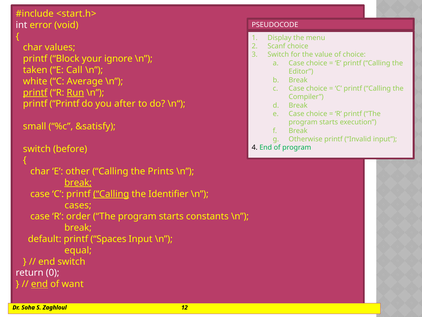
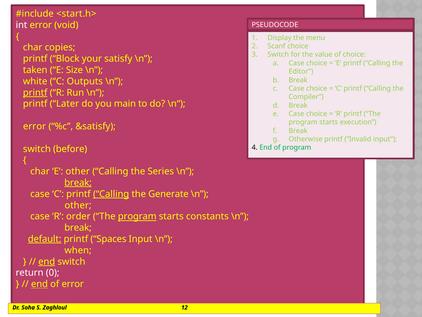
values: values -> copies
ignore: ignore -> satisfy
Call: Call -> Size
Average: Average -> Outputs
Run underline: present -> none
printf Printf: Printf -> Later
after: after -> main
small at (35, 126): small -> error
Prints: Prints -> Series
Identifier: Identifier -> Generate
cases at (78, 205): cases -> other
program at (137, 216) underline: none -> present
default underline: none -> present
equal: equal -> when
end at (47, 261) underline: none -> present
of want: want -> error
